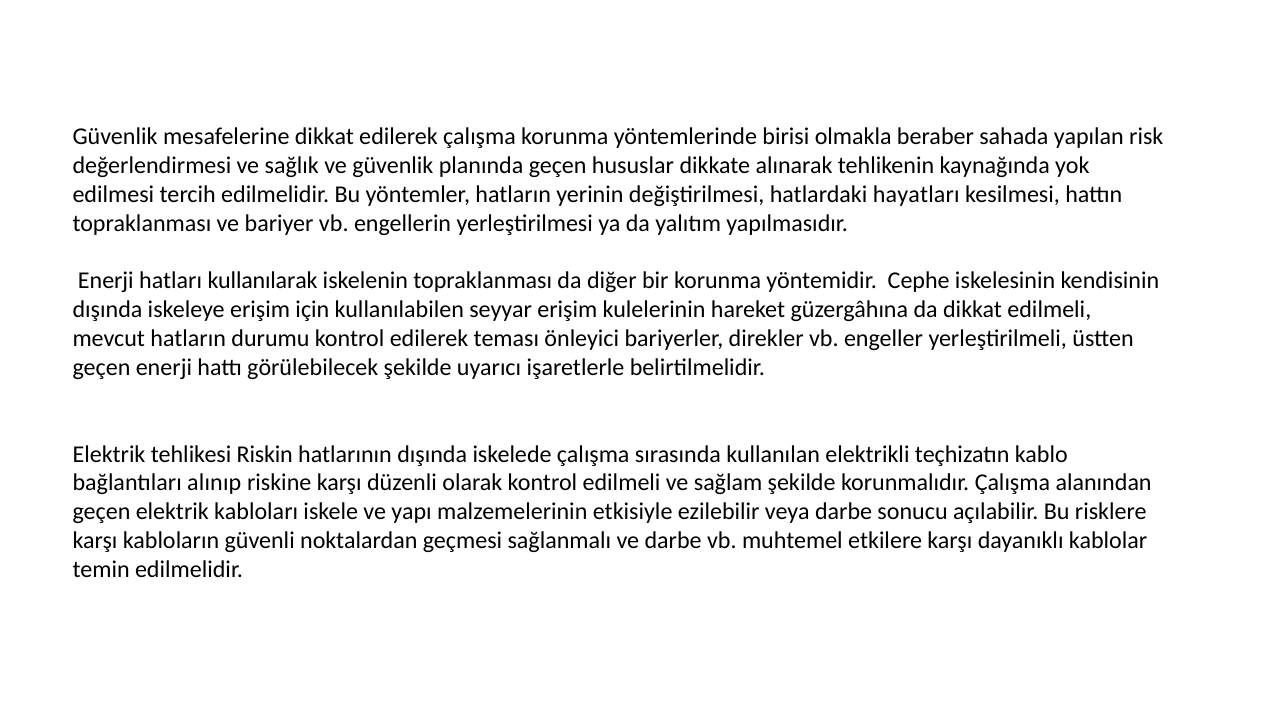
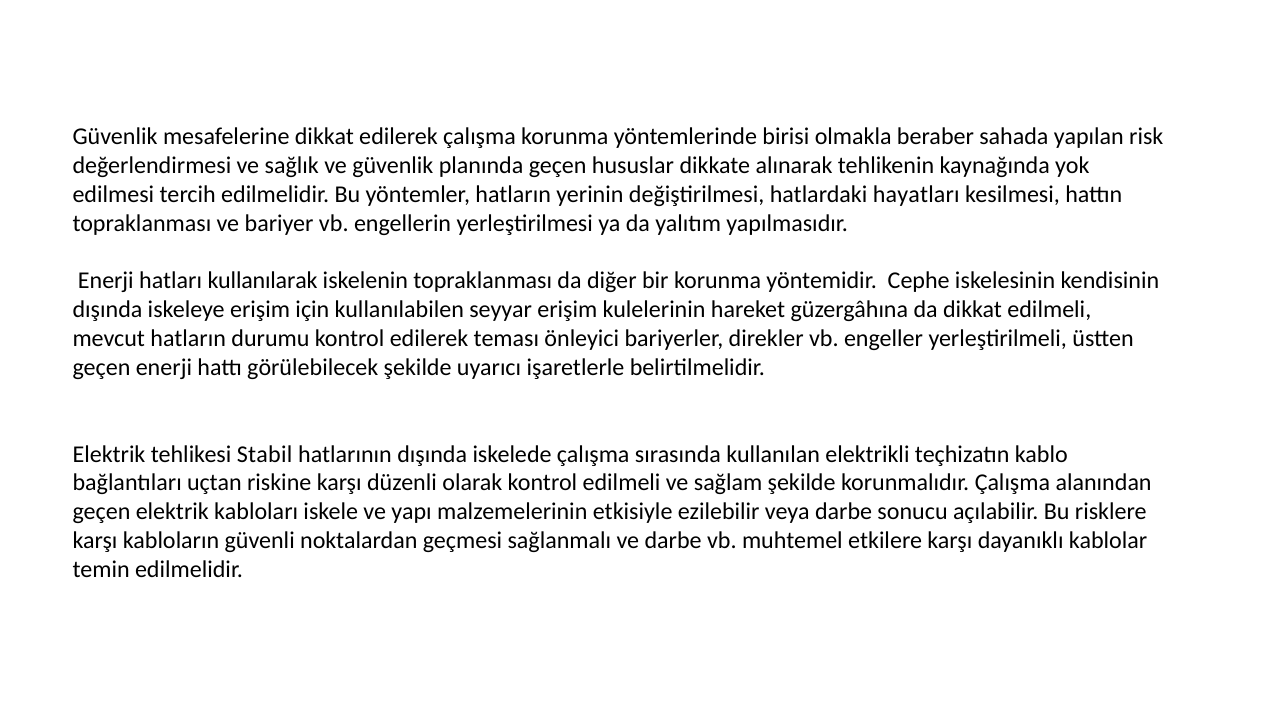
Riskin: Riskin -> Stabil
alınıp: alınıp -> uçtan
